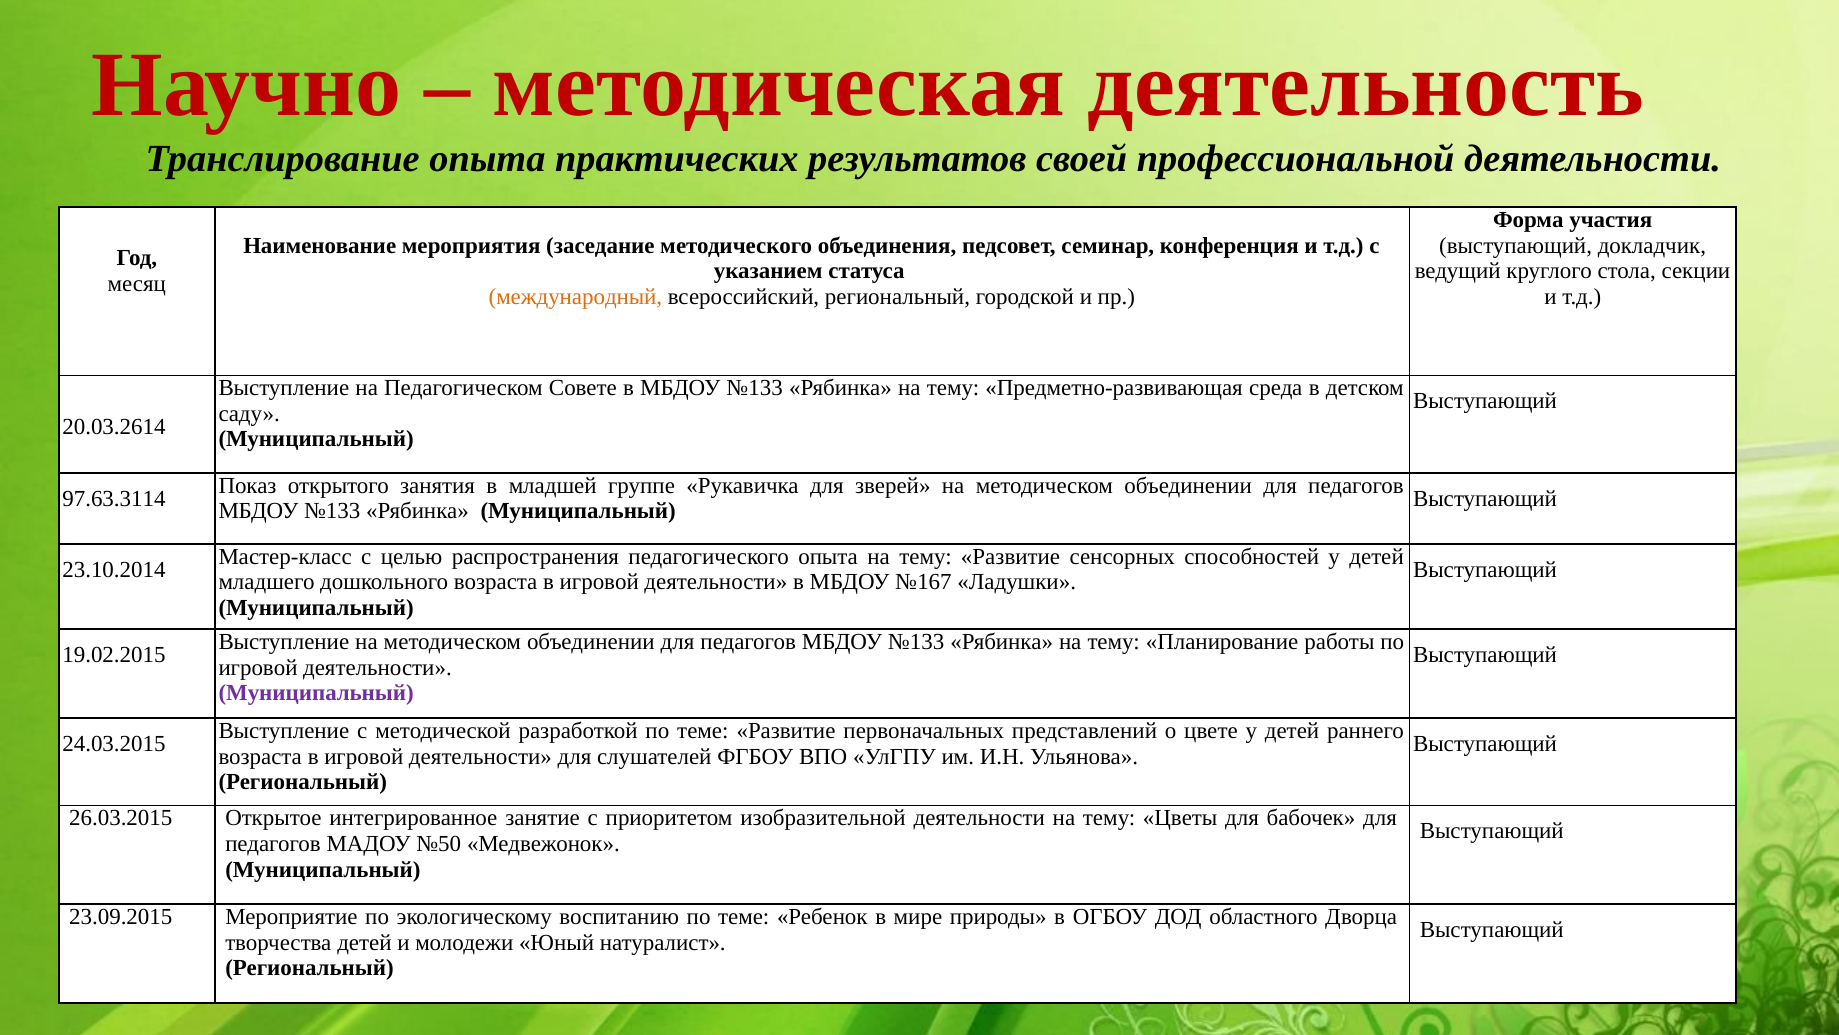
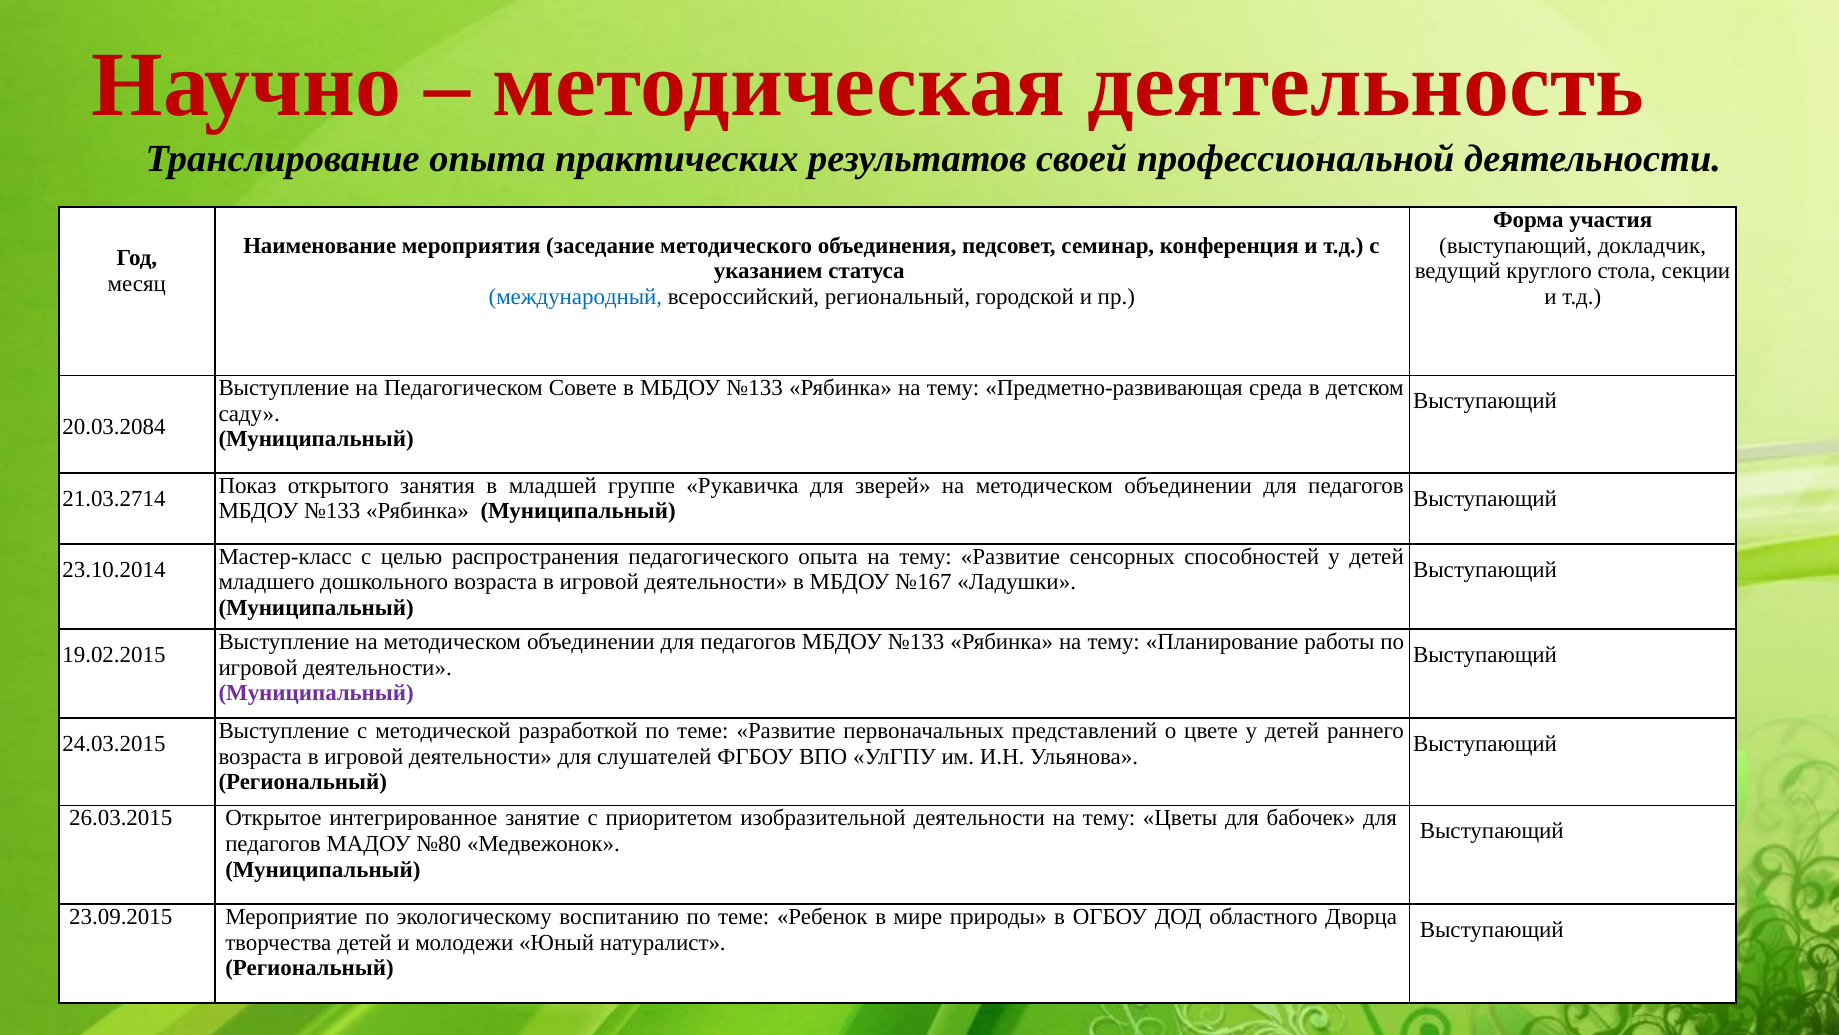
международный colour: orange -> blue
20.03.2614: 20.03.2614 -> 20.03.2084
97.63.3114: 97.63.3114 -> 21.03.2714
№50: №50 -> №80
